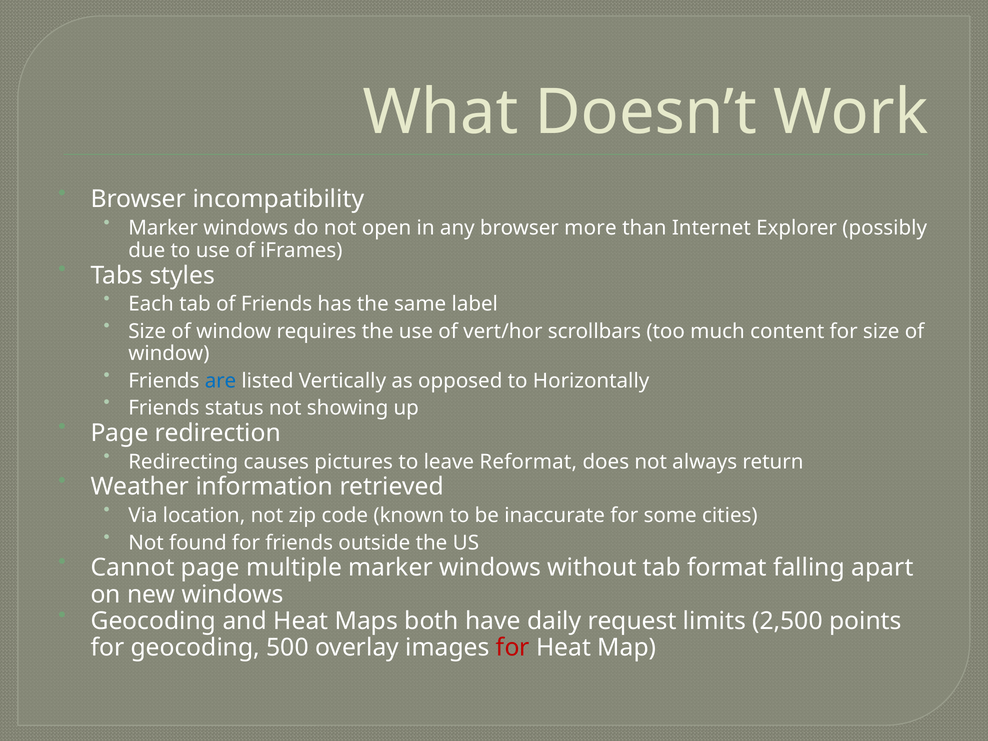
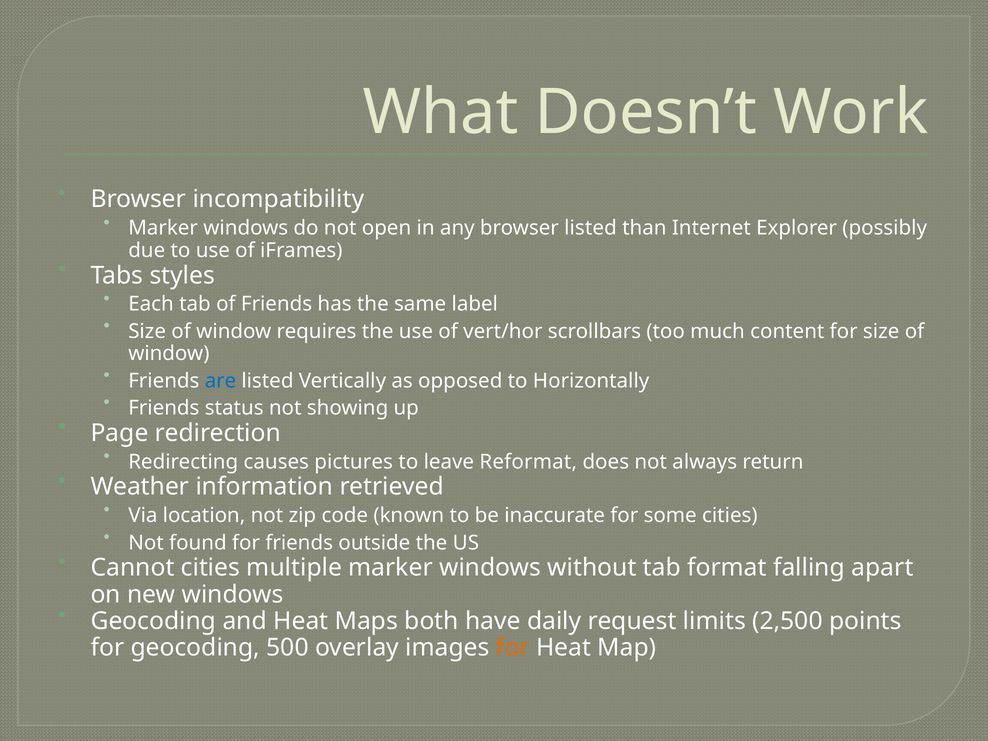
browser more: more -> listed
Cannot page: page -> cities
for at (513, 648) colour: red -> orange
